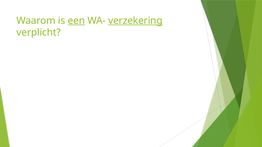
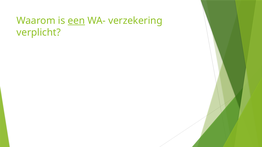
verzekering underline: present -> none
